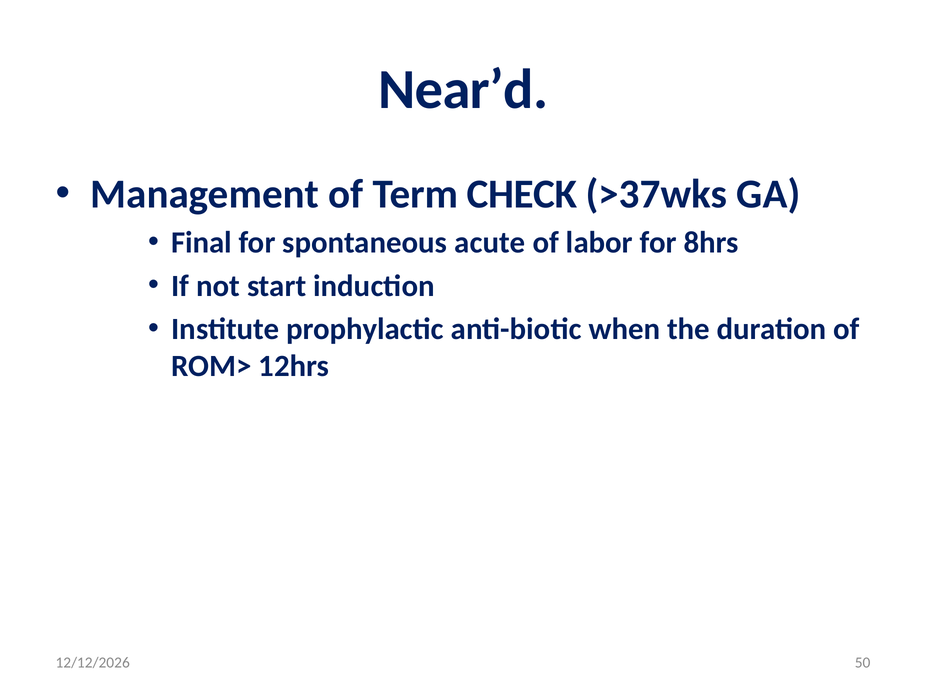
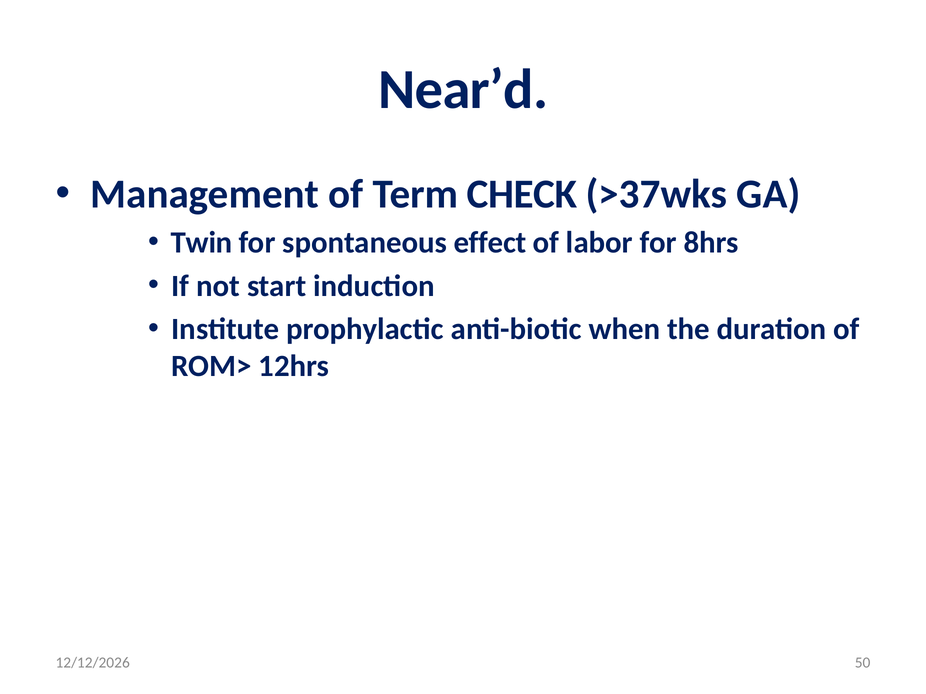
Final: Final -> Twin
acute: acute -> effect
